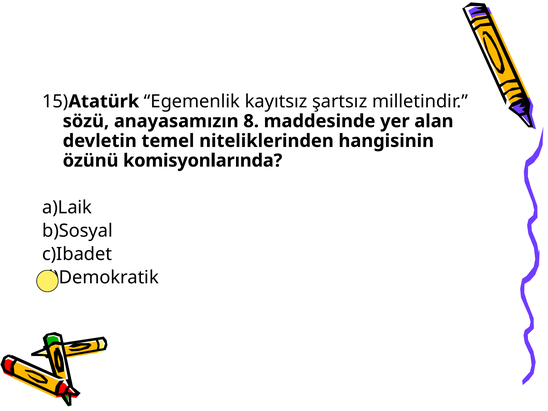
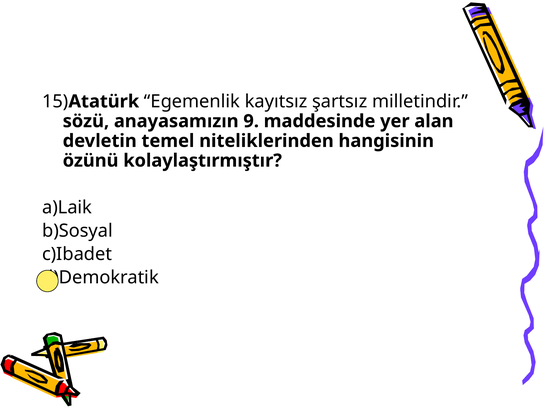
8: 8 -> 9
komisyonlarında: komisyonlarında -> kolaylaştırmıştır
